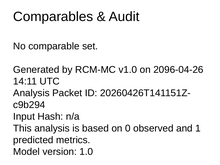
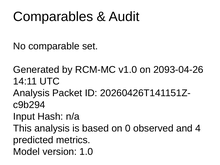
2096-04-26: 2096-04-26 -> 2093-04-26
1: 1 -> 4
